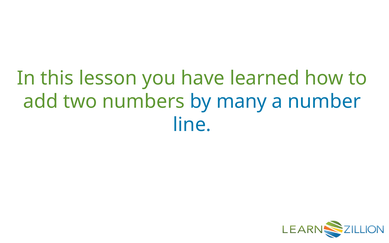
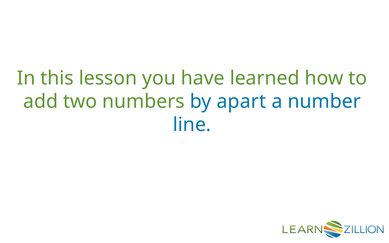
many: many -> apart
